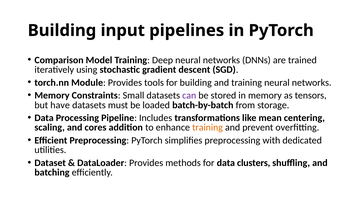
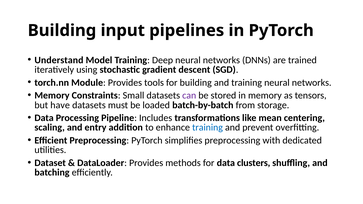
Comparison: Comparison -> Understand
cores: cores -> entry
training at (208, 128) colour: orange -> blue
